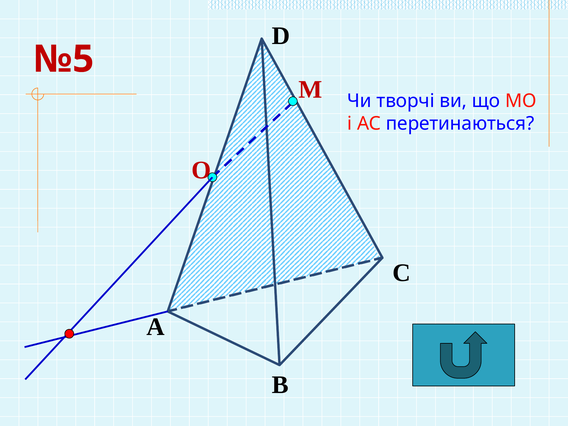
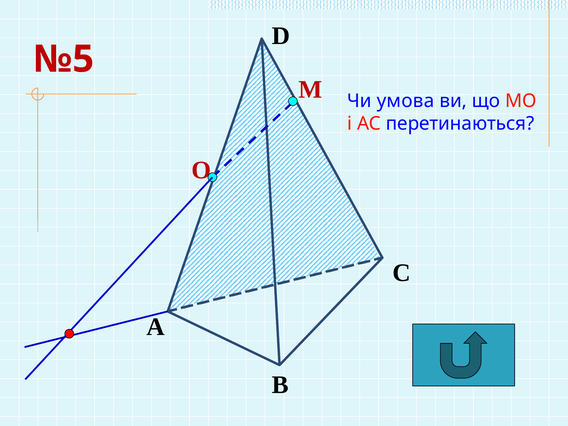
творчі: творчі -> умова
